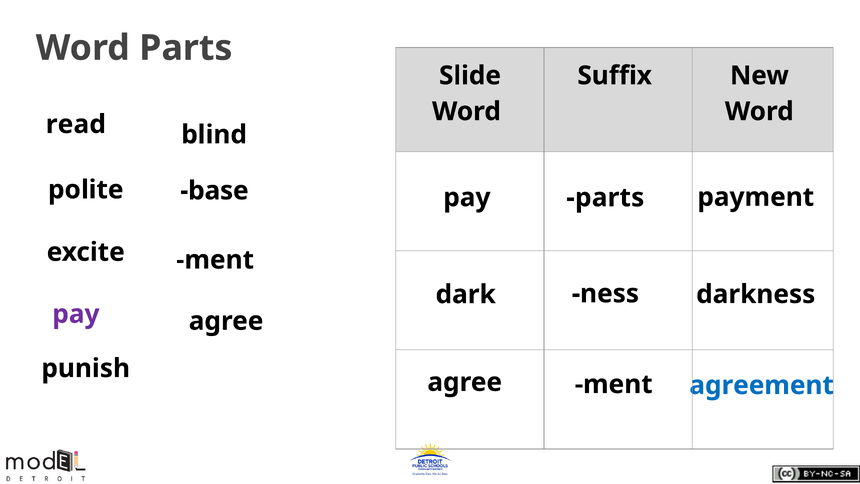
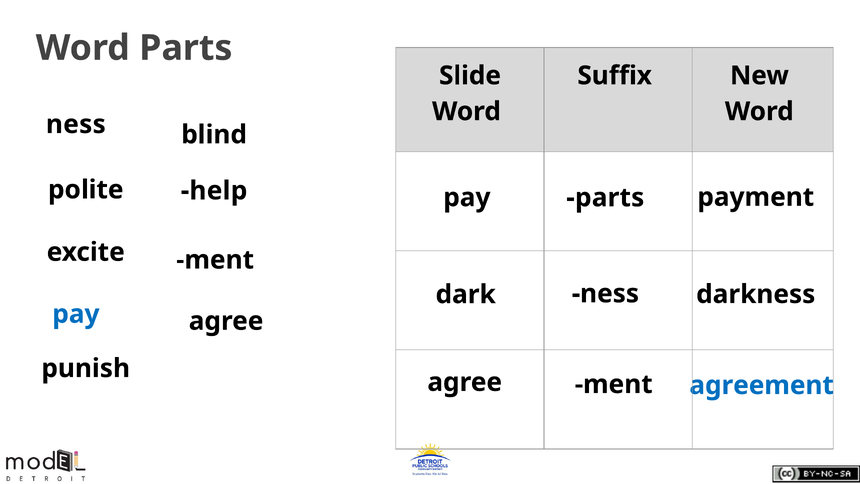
read at (76, 124): read -> ness
base: base -> help
pay at (76, 314) colour: purple -> blue
